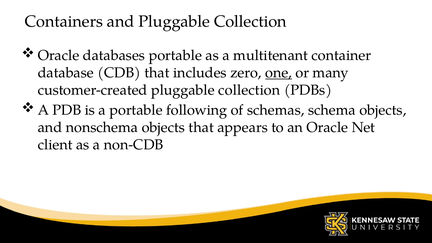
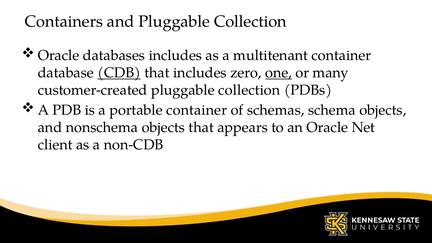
databases portable: portable -> includes
CDB underline: none -> present
portable following: following -> container
